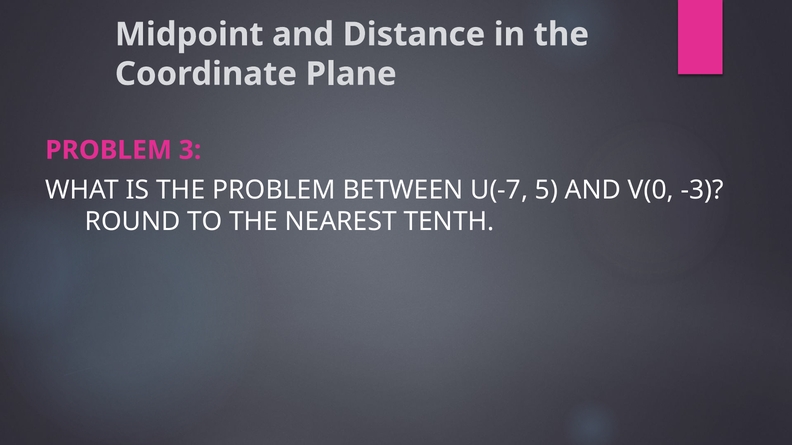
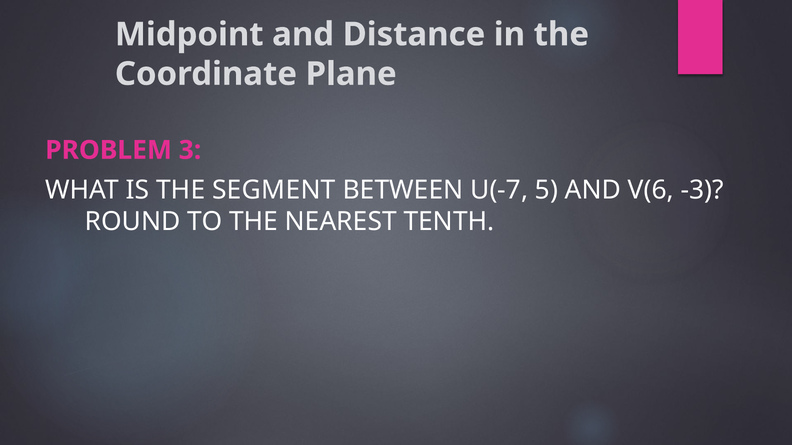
THE PROBLEM: PROBLEM -> SEGMENT
V(0: V(0 -> V(6
